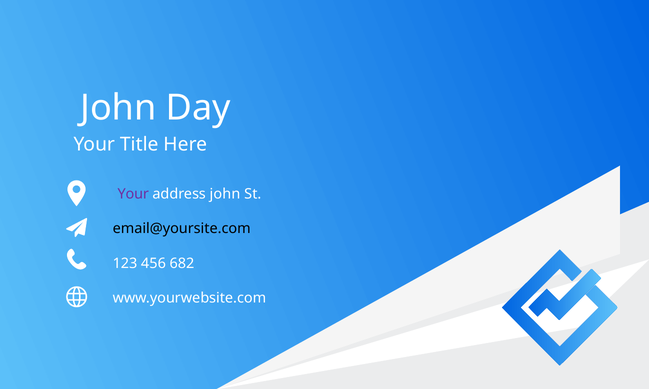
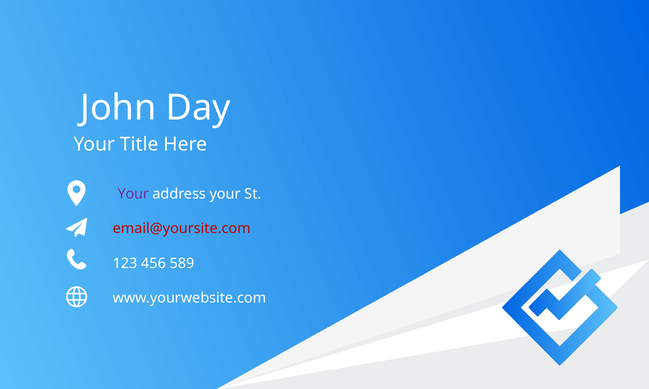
address john: john -> your
email@yoursite.com colour: black -> red
682: 682 -> 589
